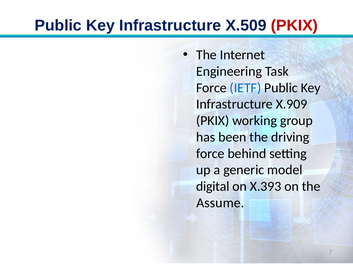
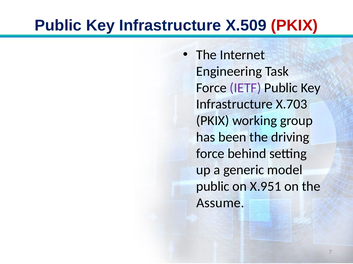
IETF colour: blue -> purple
X.909: X.909 -> X.703
digital at (213, 187): digital -> public
X.393: X.393 -> X.951
